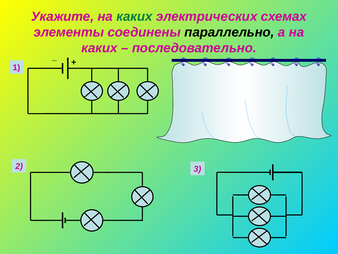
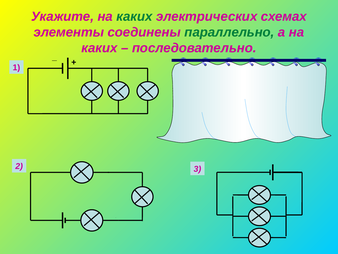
параллельно at (229, 32) colour: black -> green
